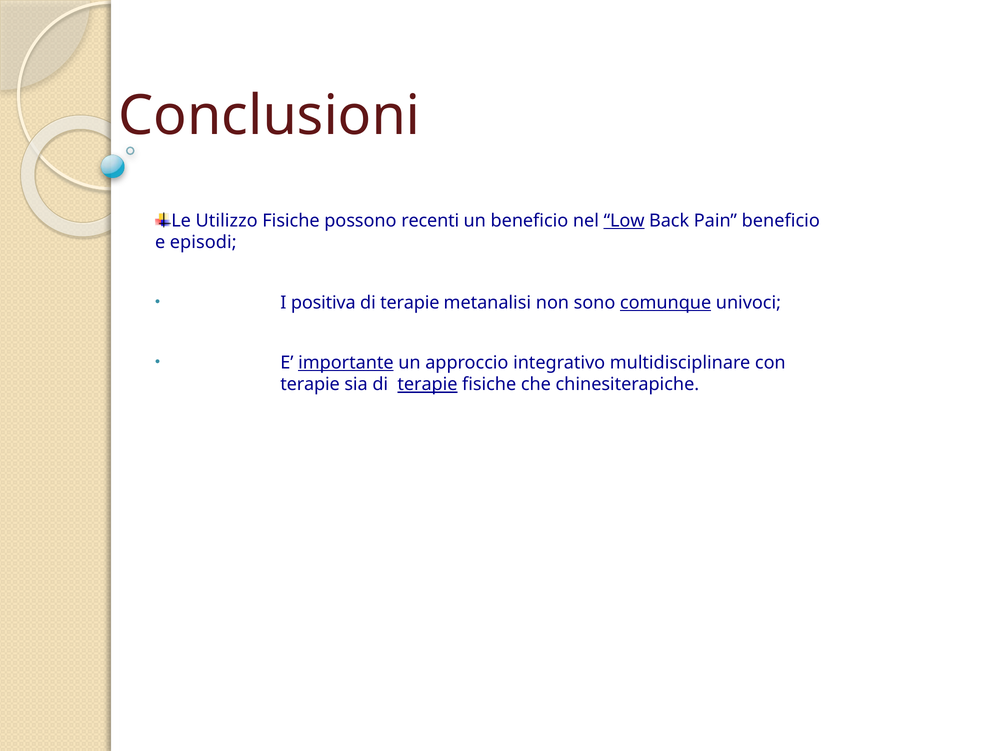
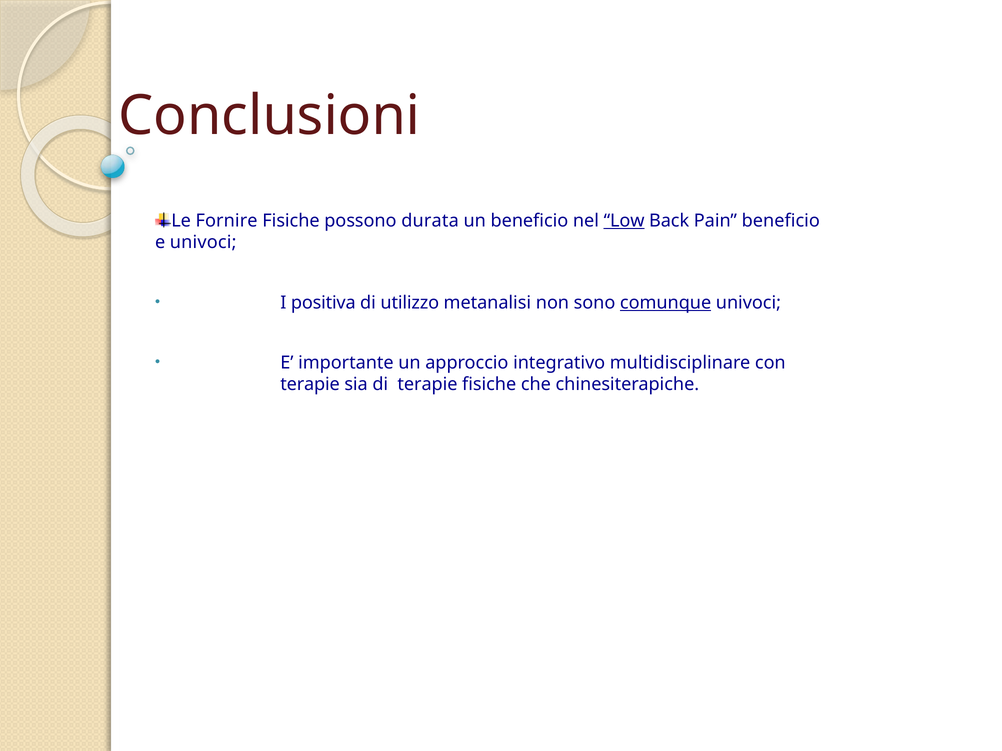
Utilizzo: Utilizzo -> Fornire
recenti: recenti -> durata
e episodi: episodi -> univoci
terapie at (410, 303): terapie -> utilizzo
importante underline: present -> none
terapie at (427, 385) underline: present -> none
